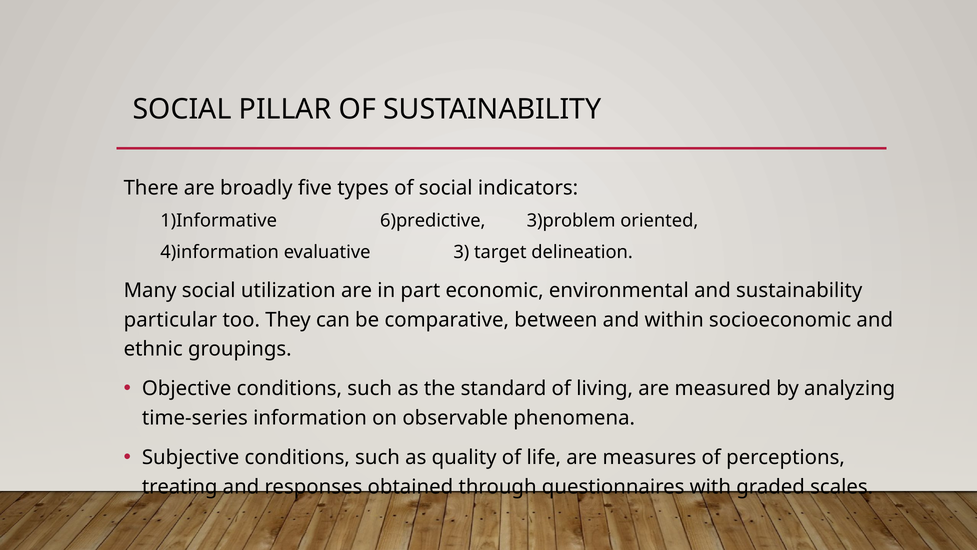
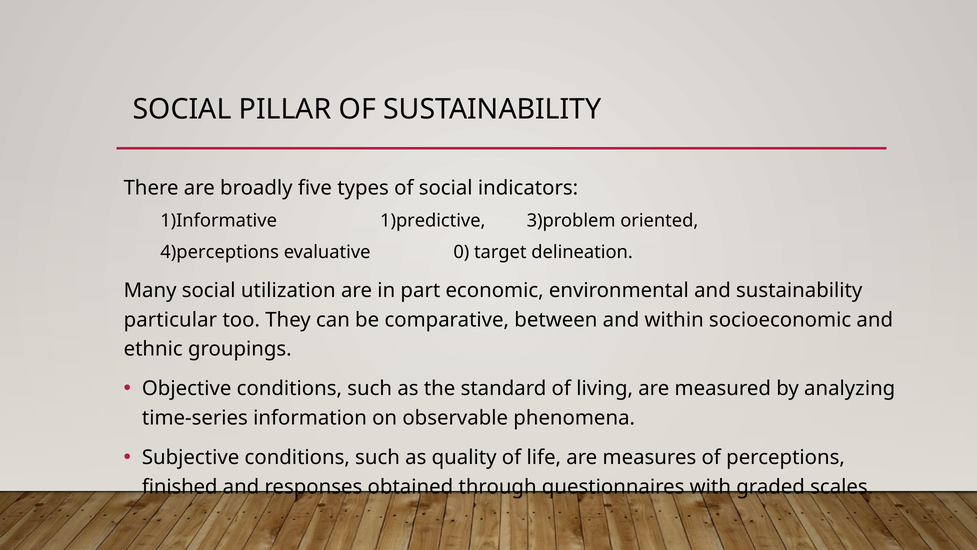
6)predictive: 6)predictive -> 1)predictive
4)information: 4)information -> 4)perceptions
3: 3 -> 0
treating: treating -> finished
